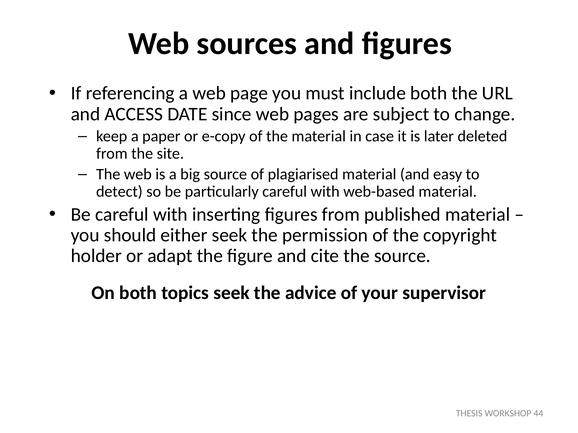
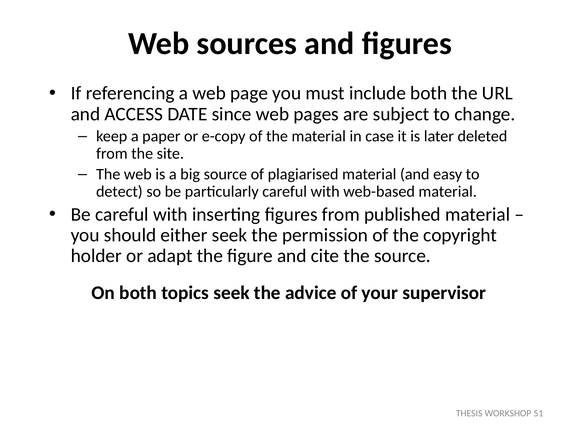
44: 44 -> 51
